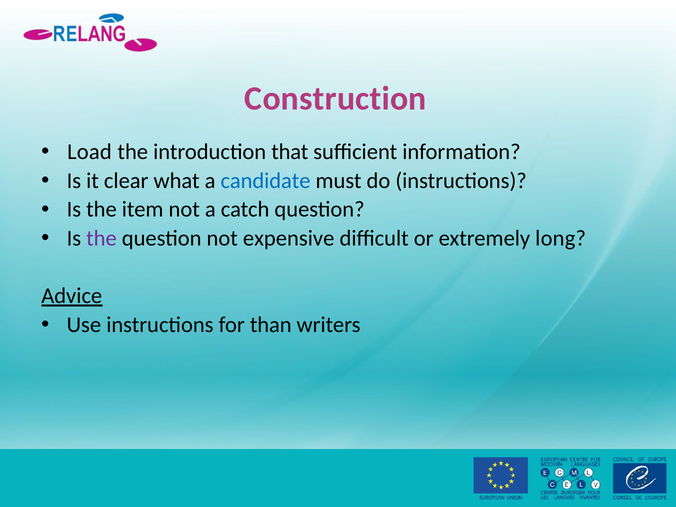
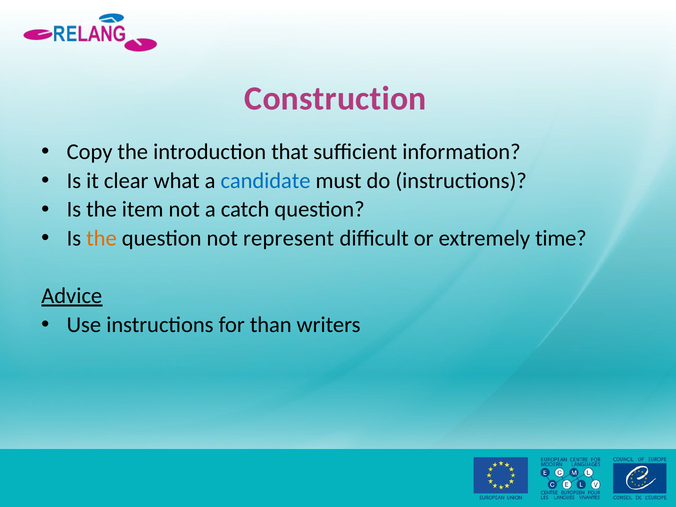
Load: Load -> Copy
the at (101, 238) colour: purple -> orange
expensive: expensive -> represent
long: long -> time
